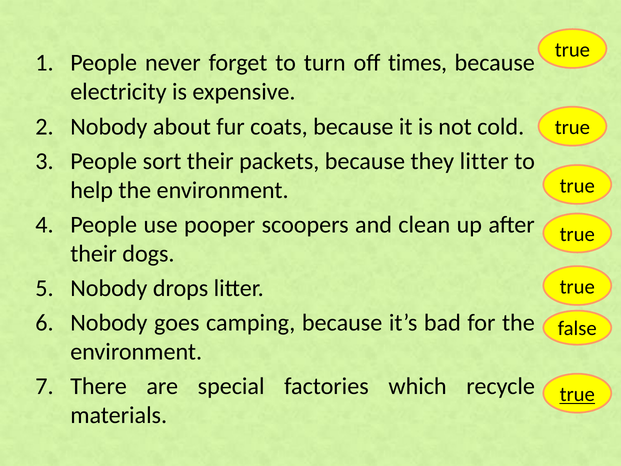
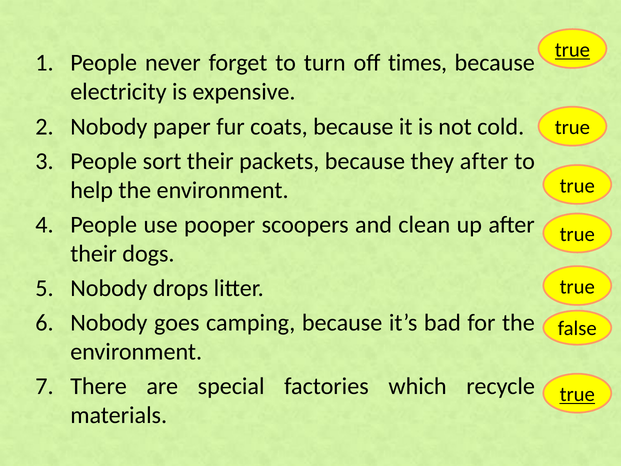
true at (572, 50) underline: none -> present
about: about -> paper
they litter: litter -> after
